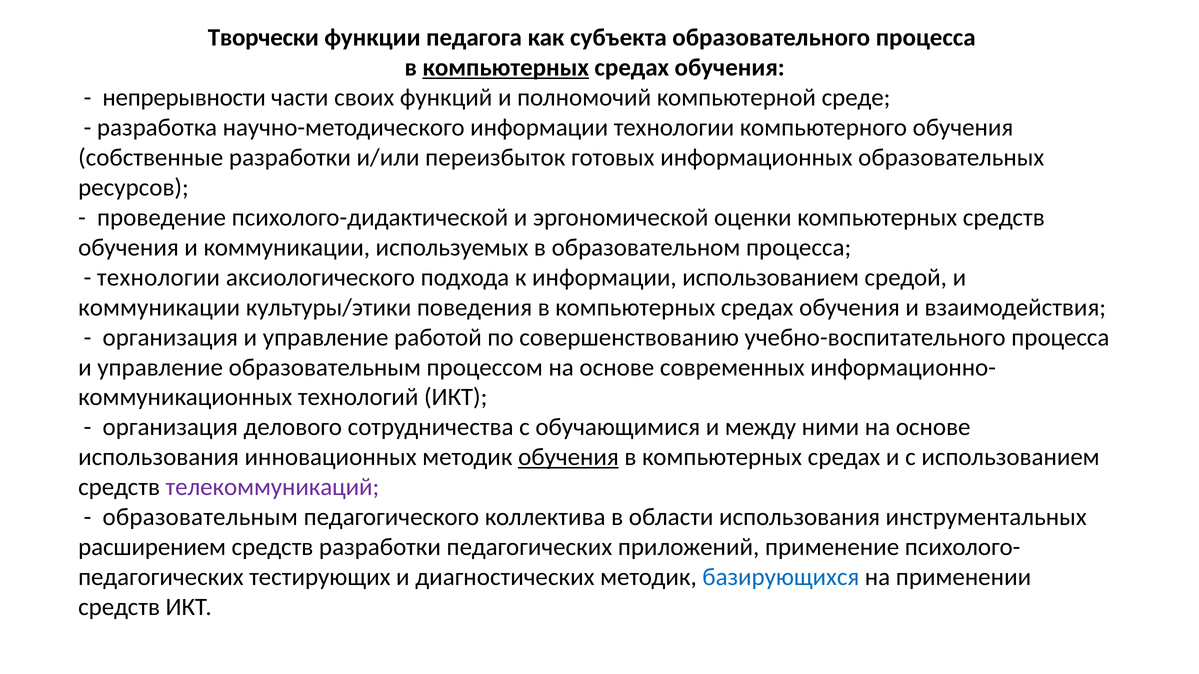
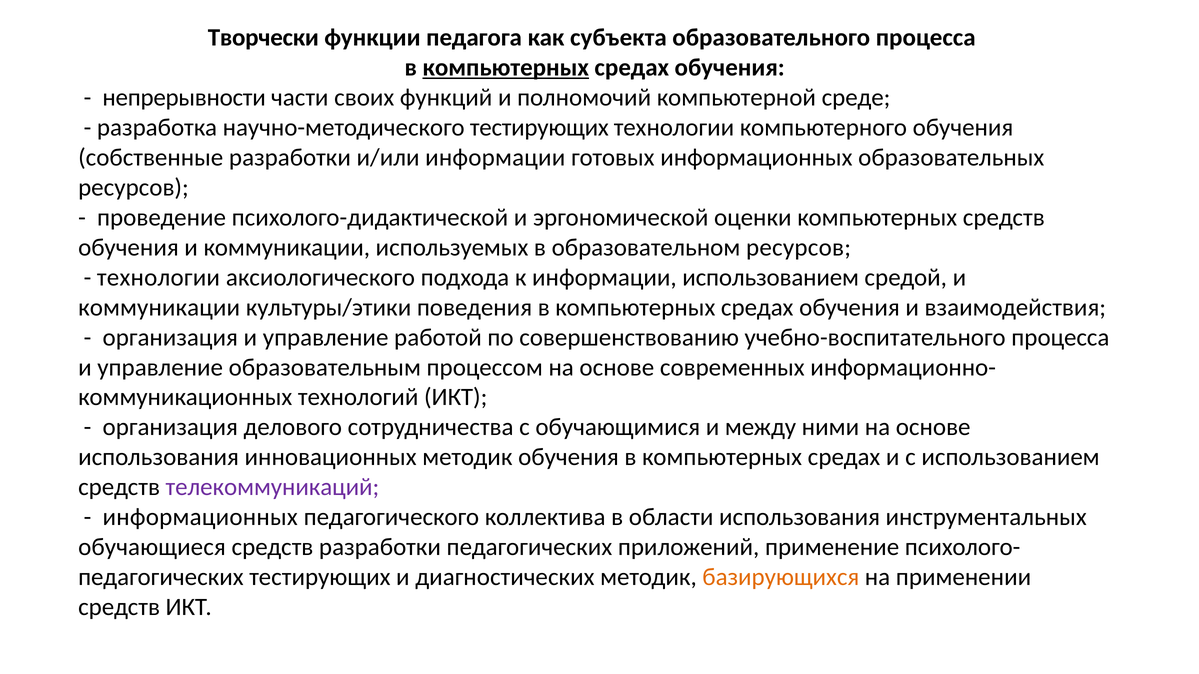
научно-методического информации: информации -> тестирующих
и/или переизбыток: переизбыток -> информации
образовательном процесса: процесса -> ресурсов
обучения at (568, 457) underline: present -> none
образовательным at (200, 517): образовательным -> информационных
расширением: расширением -> обучающиеся
базирующихся colour: blue -> orange
